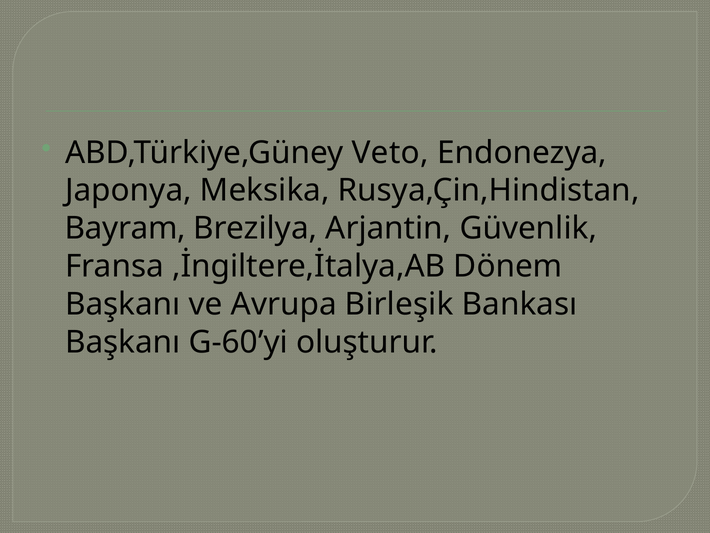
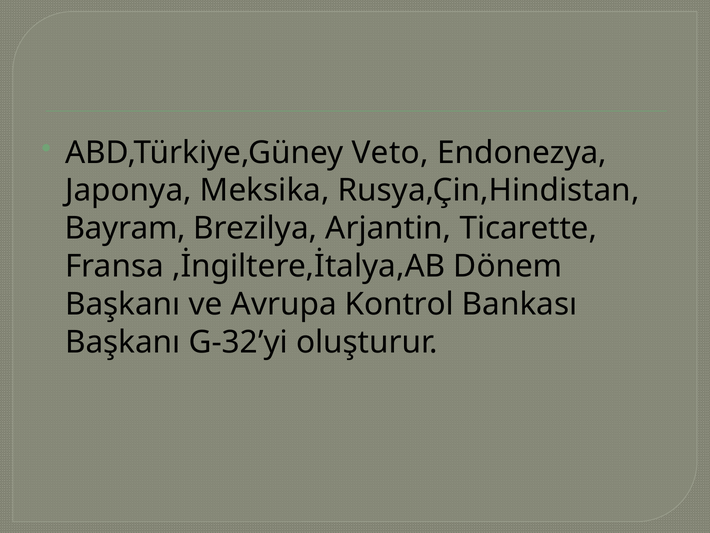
Güvenlik: Güvenlik -> Ticarette
Birleşik: Birleşik -> Kontrol
G-60’yi: G-60’yi -> G-32’yi
